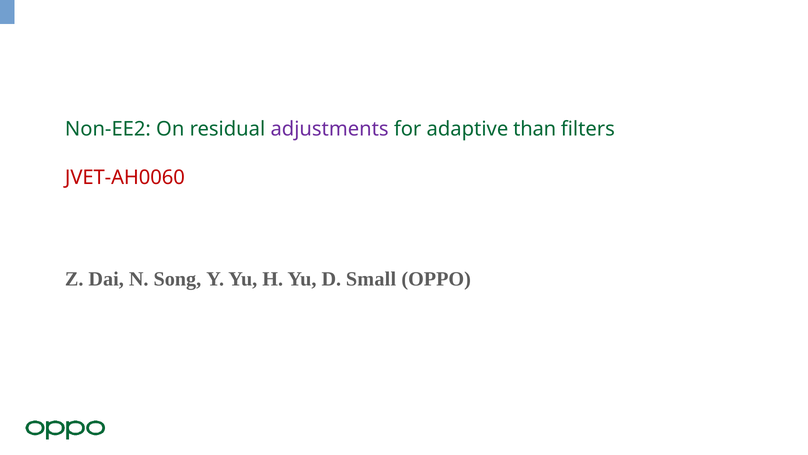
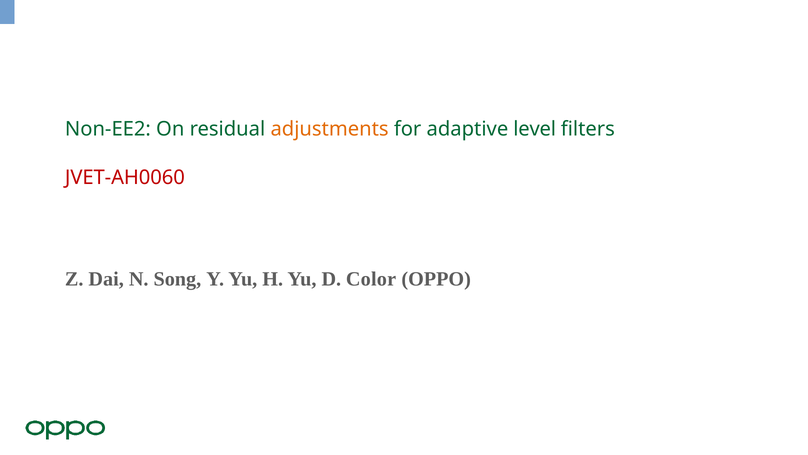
adjustments colour: purple -> orange
than: than -> level
Small: Small -> Color
